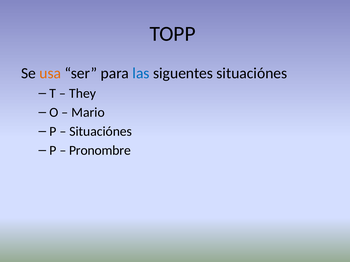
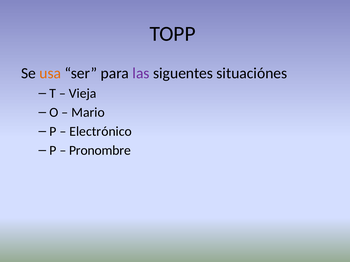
las colour: blue -> purple
They: They -> Vieja
Situaciónes at (101, 132): Situaciónes -> Electrónico
